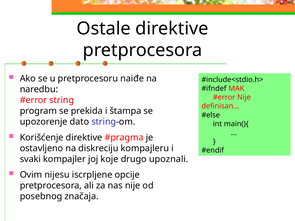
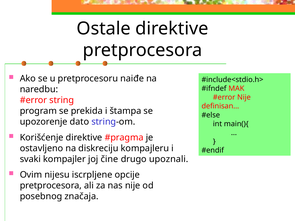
koje: koje -> čine
